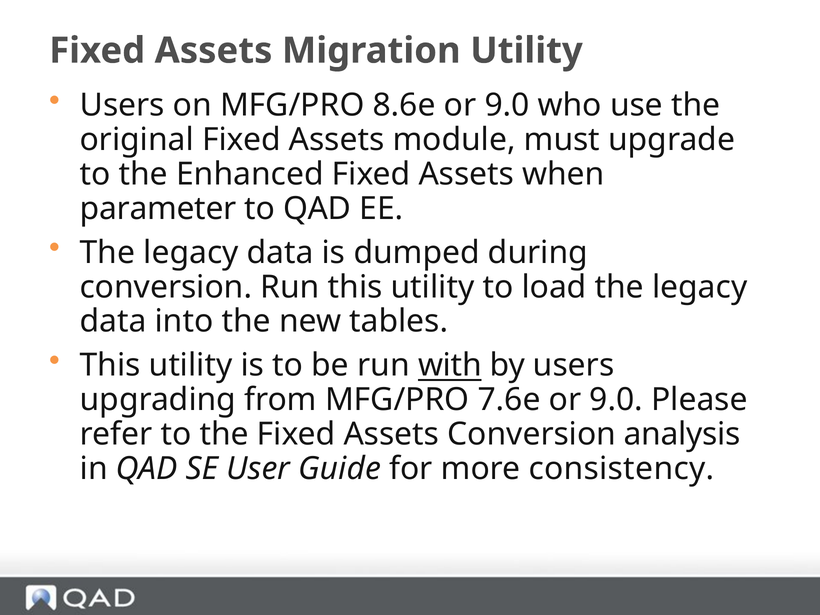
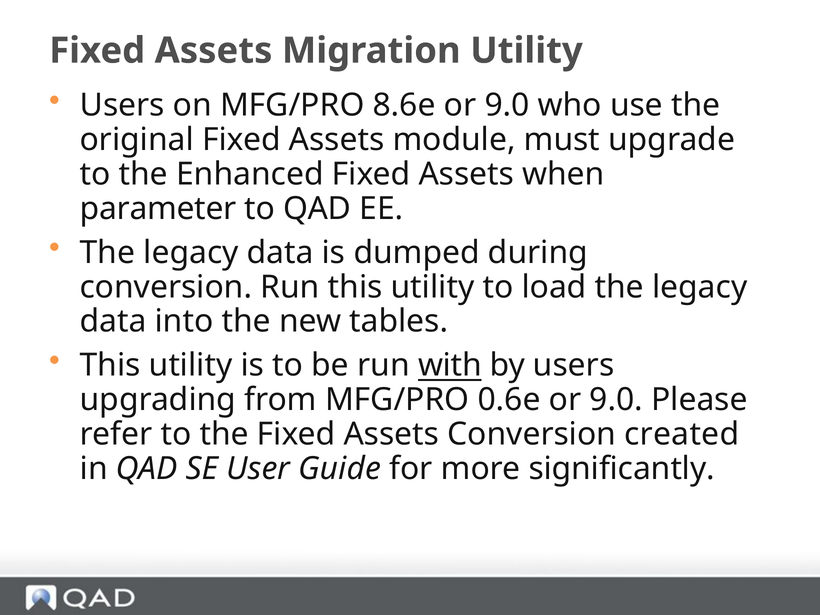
7.6e: 7.6e -> 0.6e
analysis: analysis -> created
consistency: consistency -> significantly
